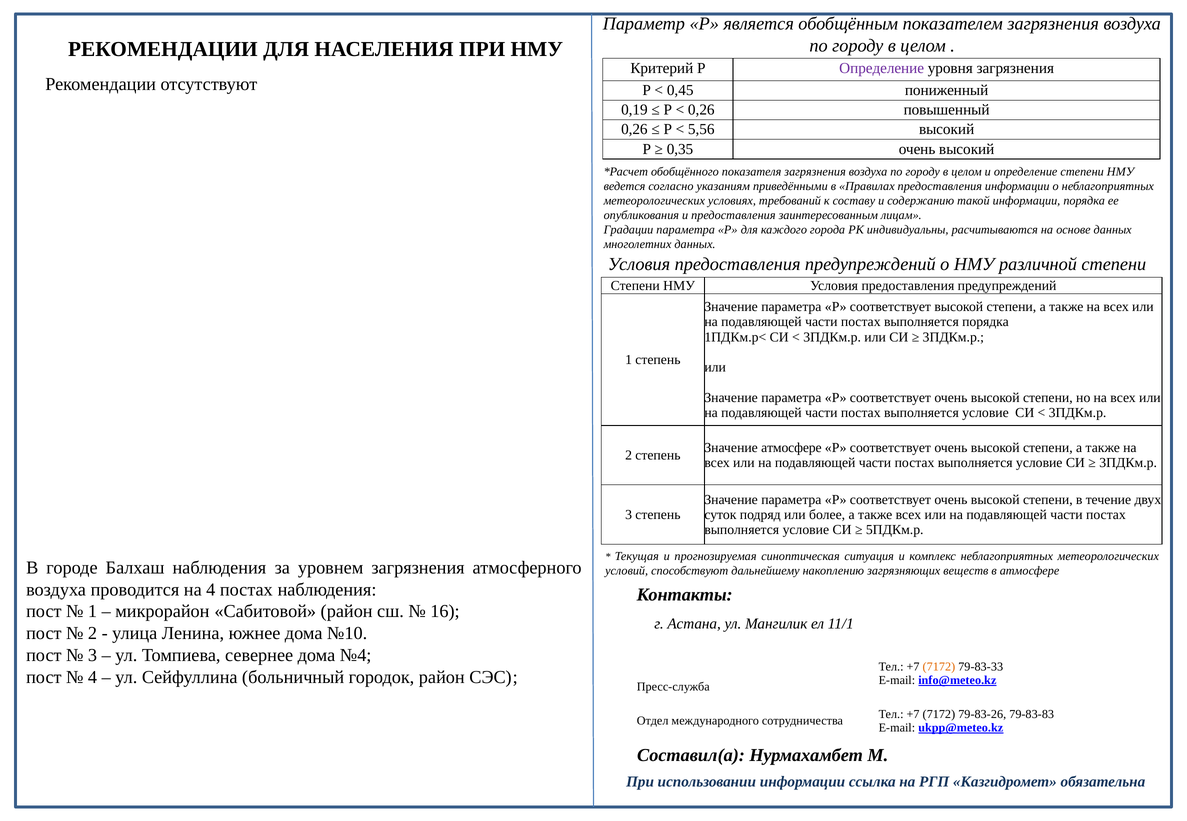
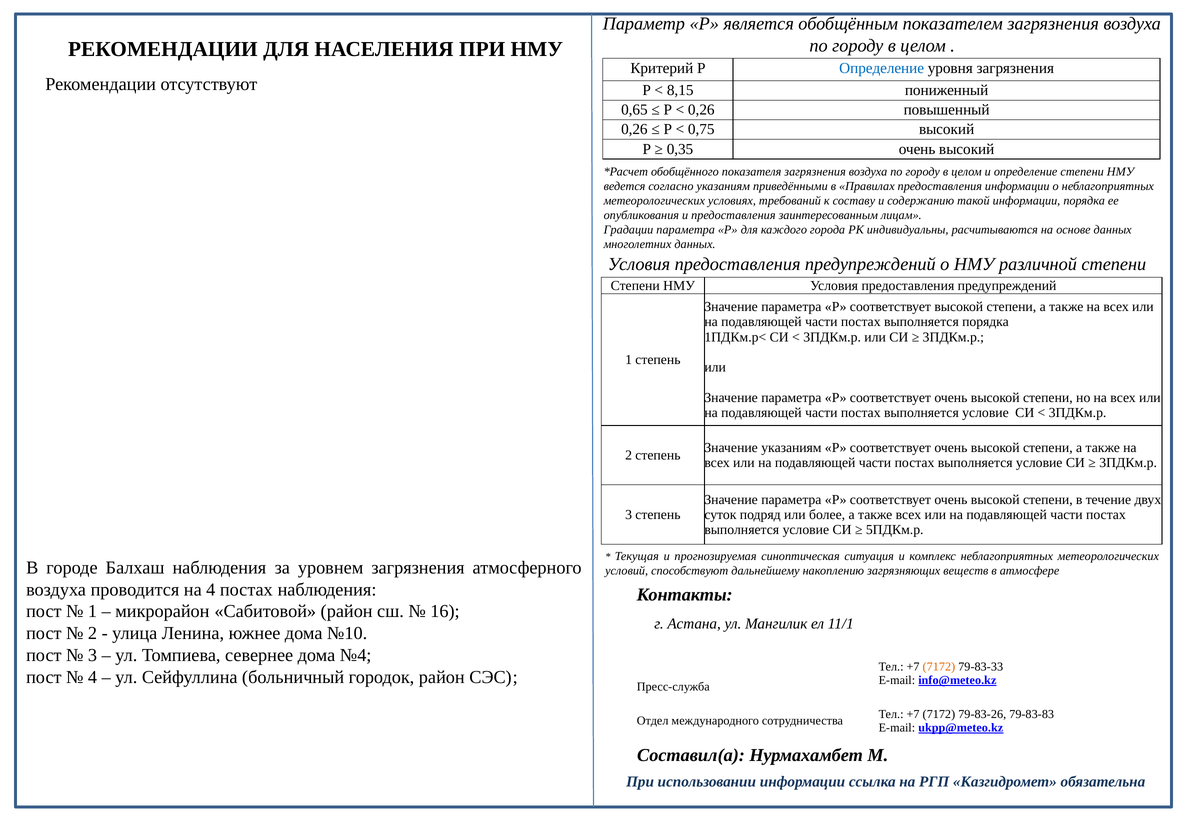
Определение at (882, 68) colour: purple -> blue
0,45: 0,45 -> 8,15
0,19: 0,19 -> 0,65
5,56: 5,56 -> 0,75
Значение атмосфере: атмосфере -> указаниям
